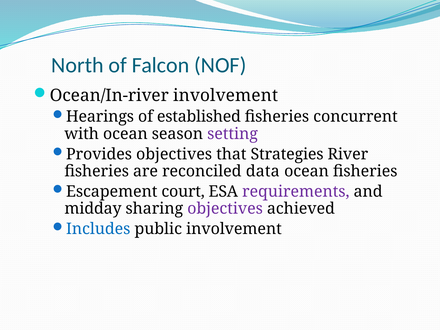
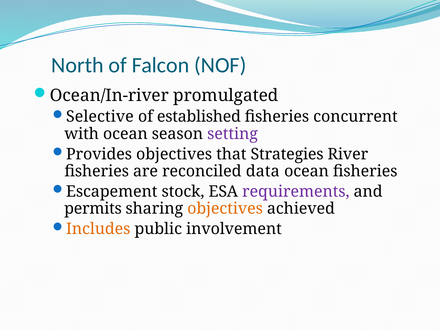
Ocean/In-river involvement: involvement -> promulgated
Hearings: Hearings -> Selective
court: court -> stock
midday: midday -> permits
objectives at (225, 209) colour: purple -> orange
Includes colour: blue -> orange
